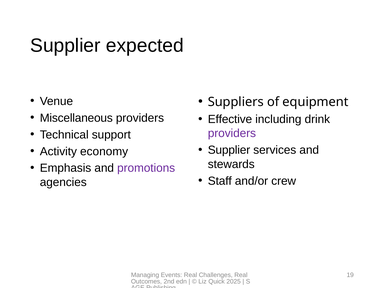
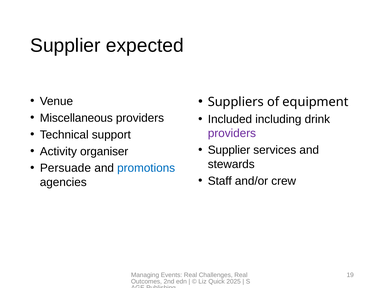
Effective: Effective -> Included
economy: economy -> organiser
Emphasis: Emphasis -> Persuade
promotions colour: purple -> blue
